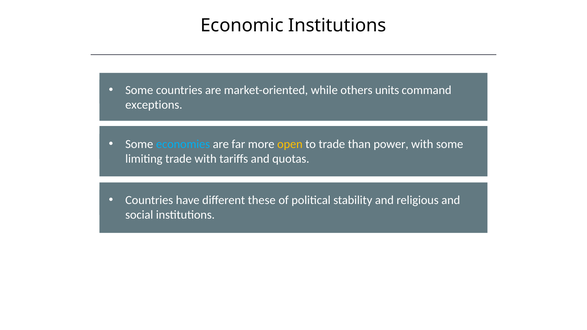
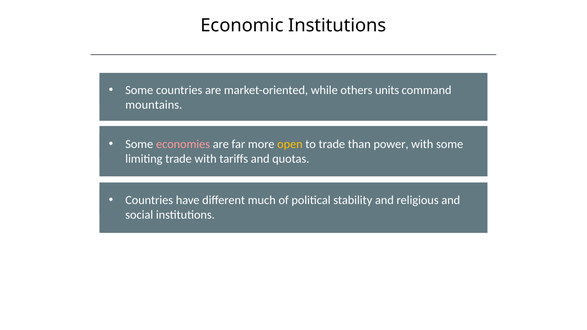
exceptions: exceptions -> mountains
economies colour: light blue -> pink
these: these -> much
